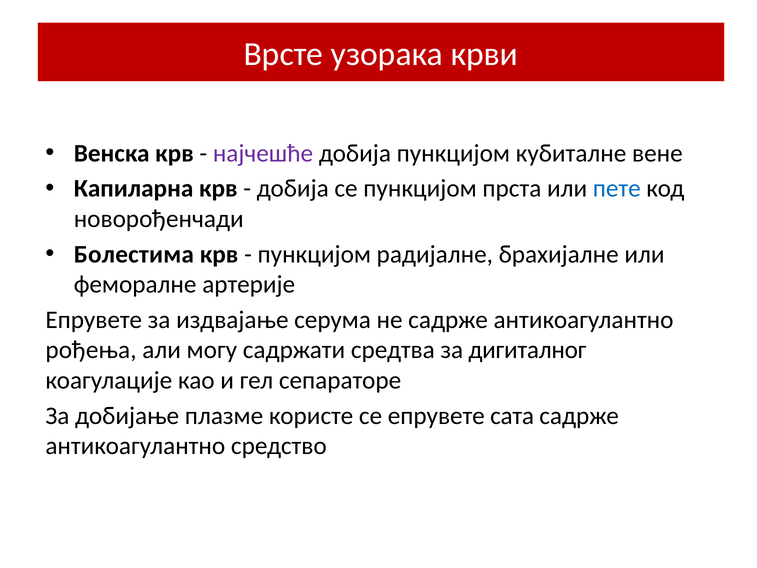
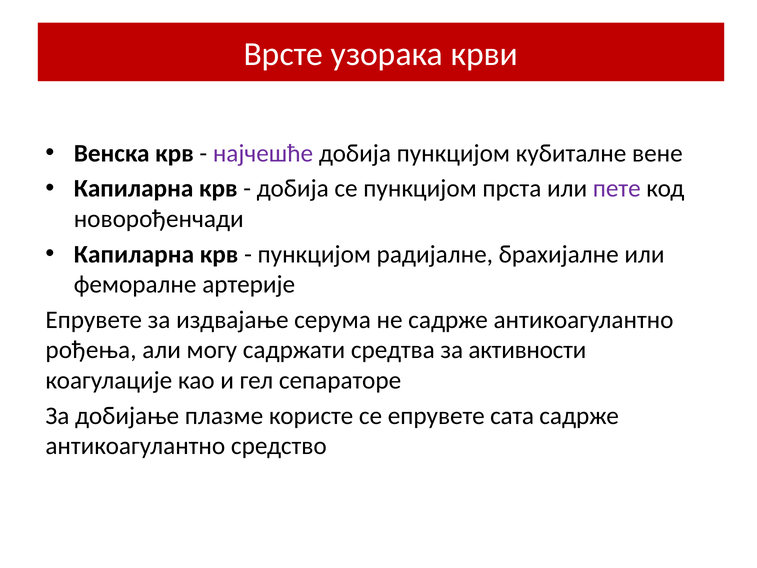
пете colour: blue -> purple
Болестима at (134, 254): Болестима -> Капиларна
дигиталног: дигиталног -> активности
